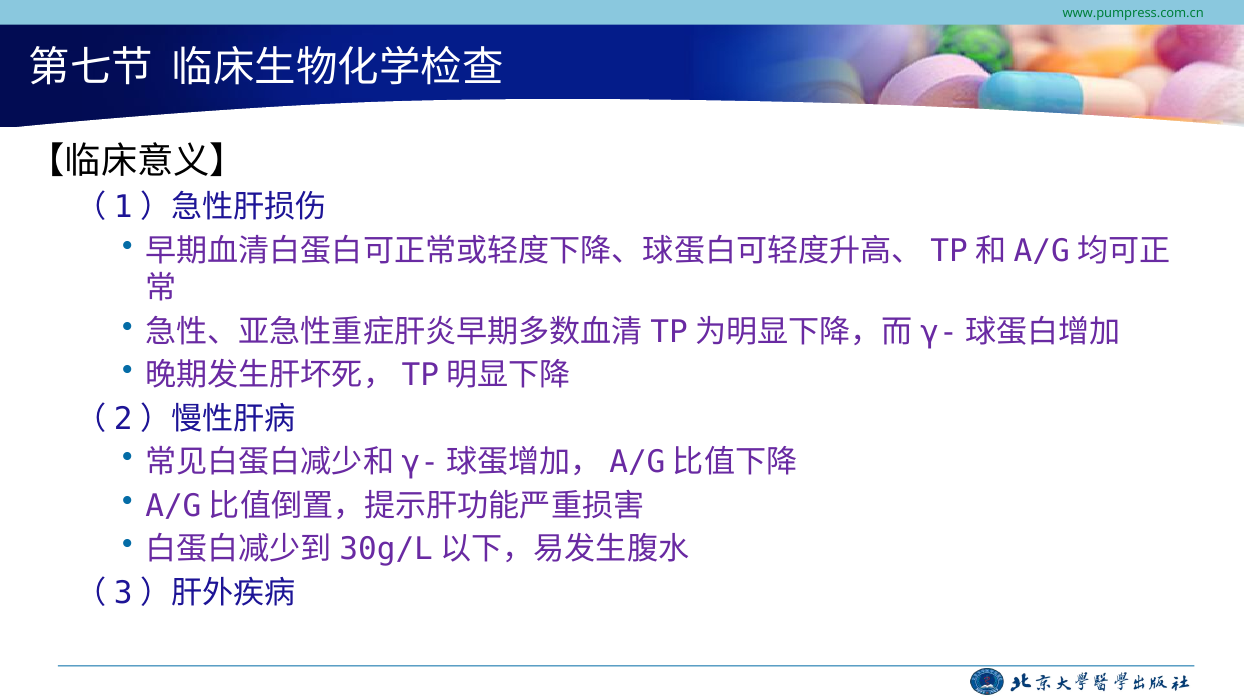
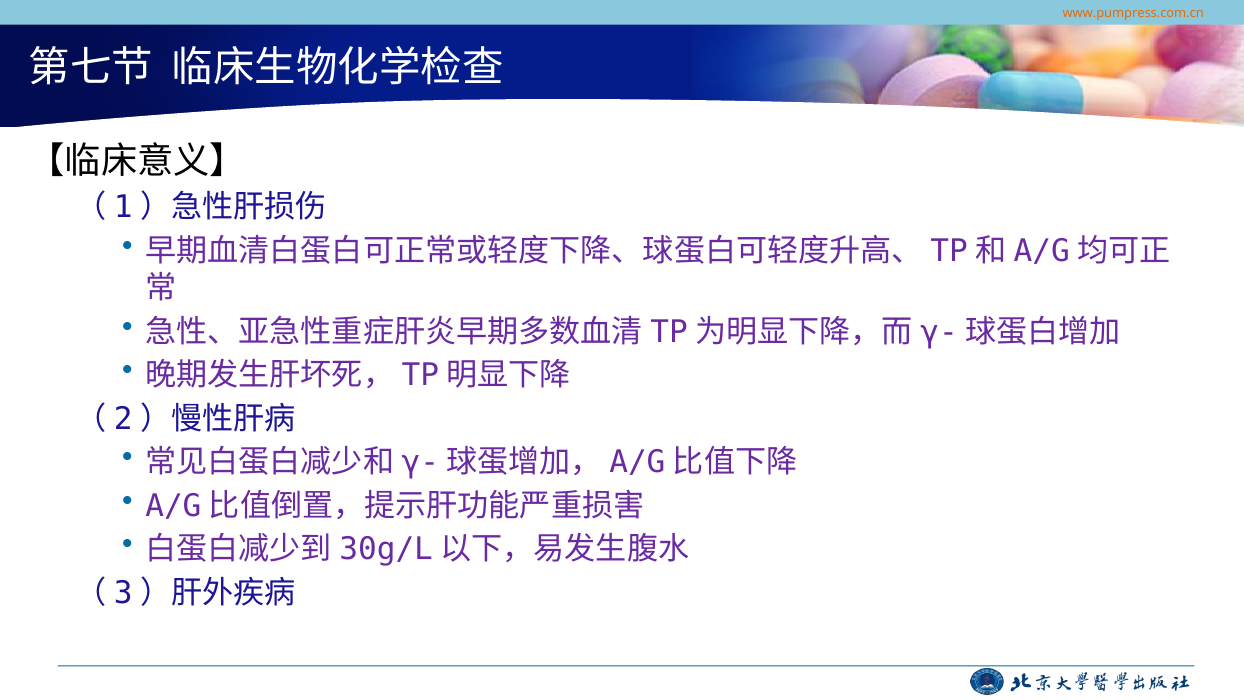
www.pumpress.com.cn colour: green -> orange
